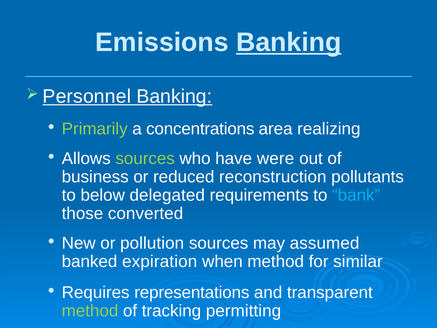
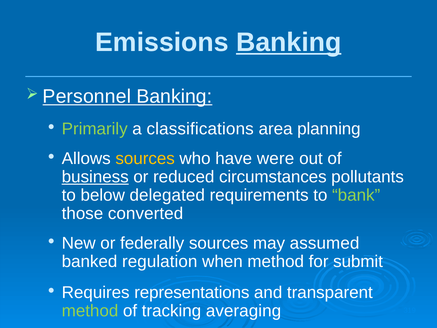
concentrations: concentrations -> classifications
realizing: realizing -> planning
sources at (145, 158) colour: light green -> yellow
business underline: none -> present
reconstruction: reconstruction -> circumstances
bank colour: light blue -> light green
pollution: pollution -> federally
expiration: expiration -> regulation
similar: similar -> submit
permitting: permitting -> averaging
